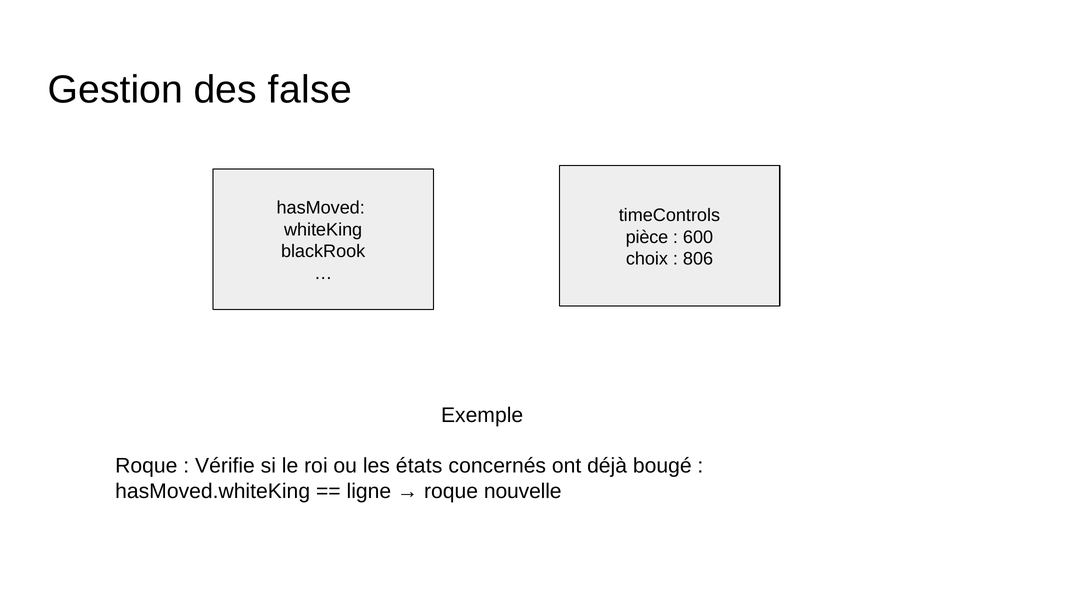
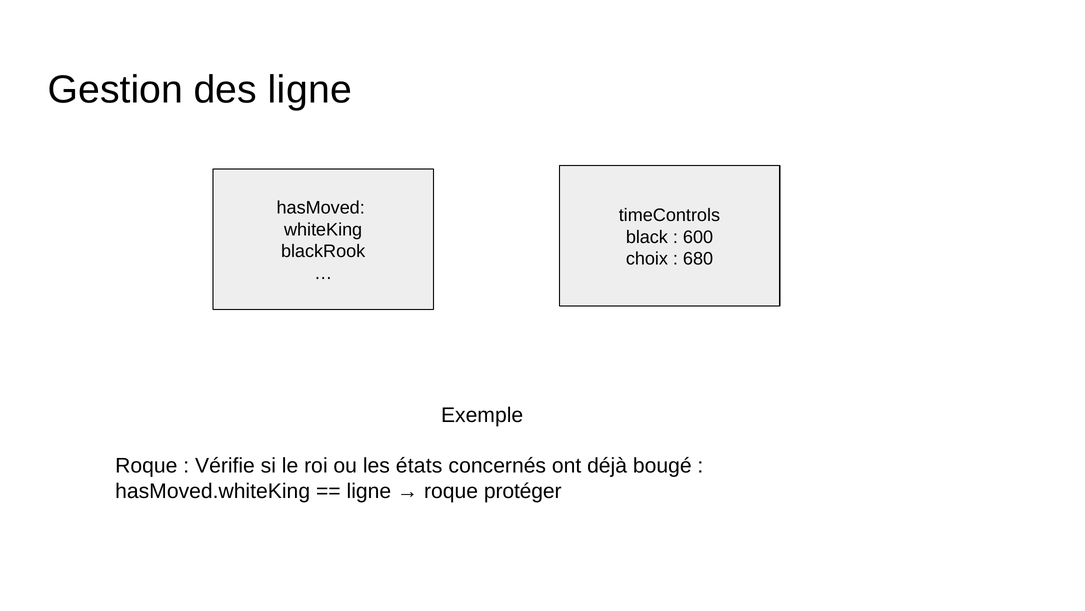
des false: false -> ligne
pièce: pièce -> black
806: 806 -> 680
nouvelle: nouvelle -> protéger
